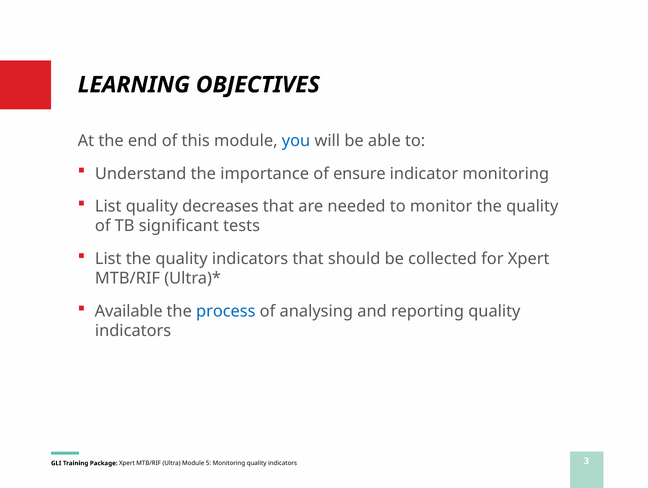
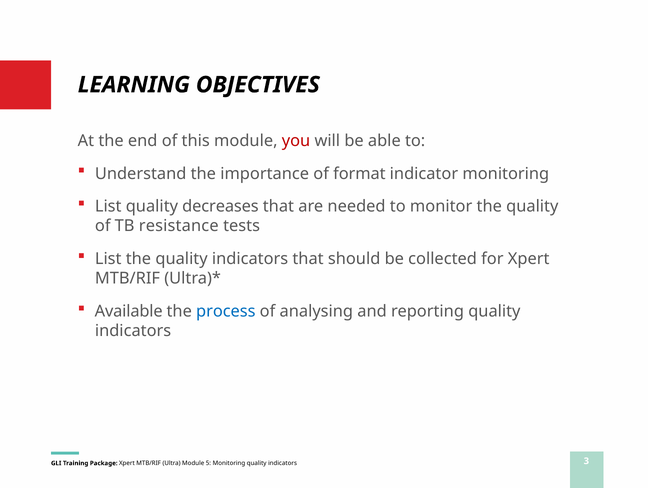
you colour: blue -> red
ensure: ensure -> format
significant: significant -> resistance
